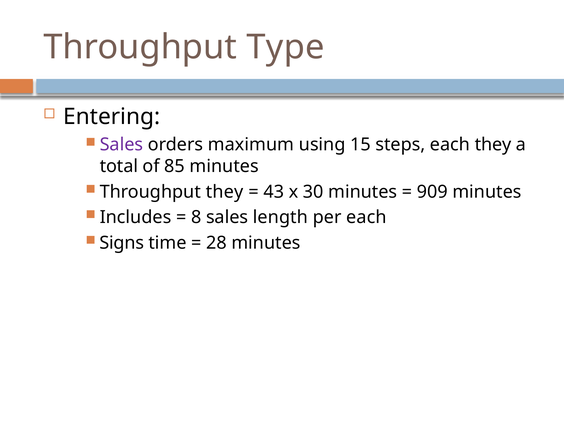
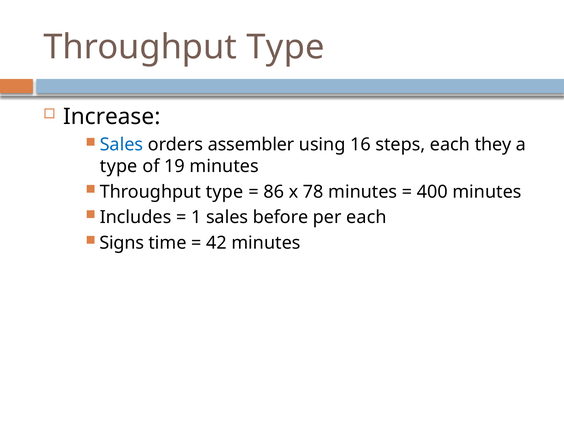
Entering: Entering -> Increase
Sales at (121, 145) colour: purple -> blue
maximum: maximum -> assembler
15: 15 -> 16
total at (119, 166): total -> type
85: 85 -> 19
they at (225, 192): they -> type
43: 43 -> 86
30: 30 -> 78
909: 909 -> 400
8: 8 -> 1
length: length -> before
28: 28 -> 42
